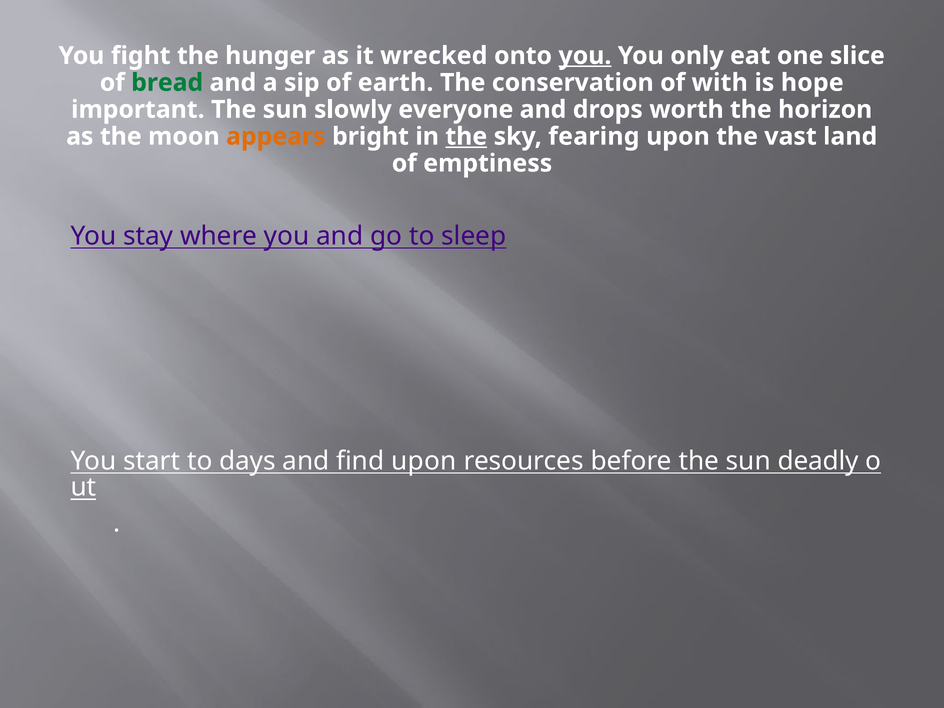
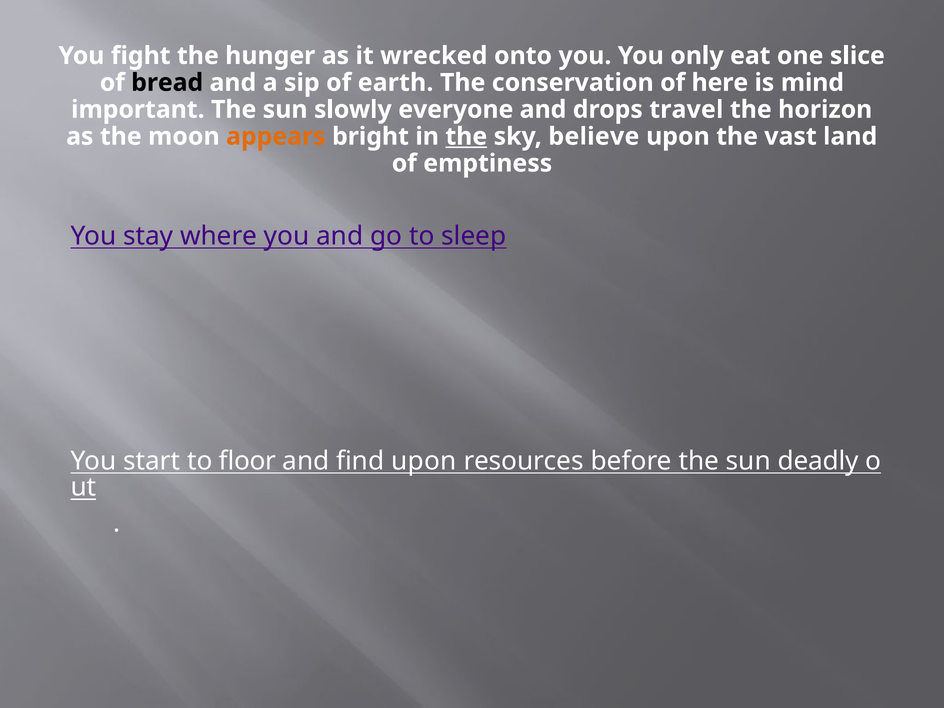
you at (585, 56) underline: present -> none
bread colour: green -> black
with: with -> here
hope: hope -> mind
worth: worth -> travel
fearing: fearing -> believe
days: days -> floor
